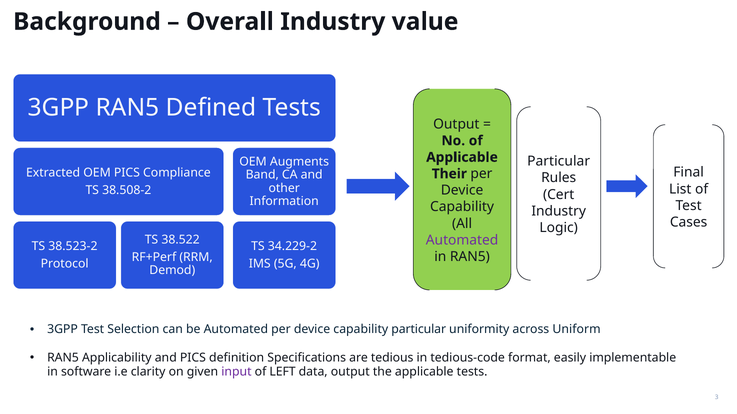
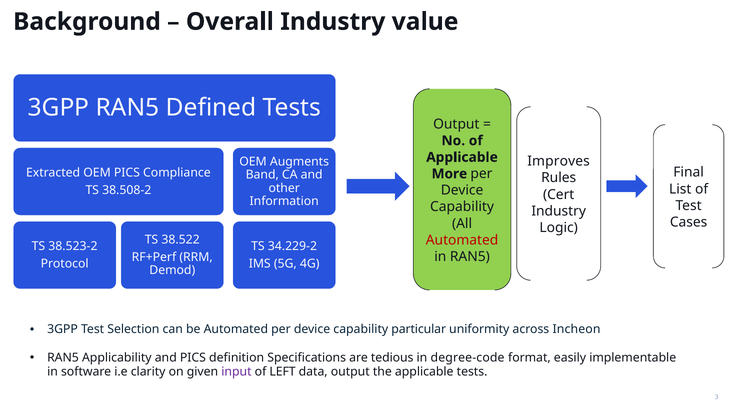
Particular at (559, 162): Particular -> Improves
Their: Their -> More
Automated at (462, 240) colour: purple -> red
Uniform: Uniform -> Incheon
tedious-code: tedious-code -> degree-code
